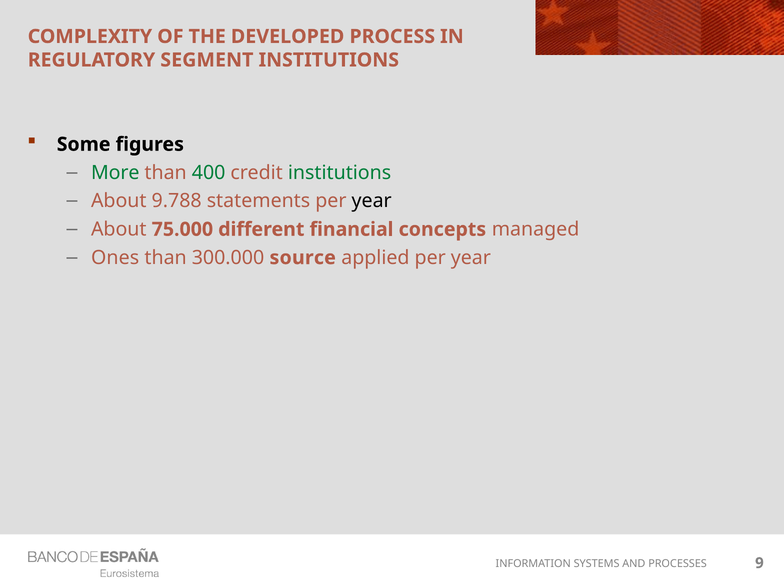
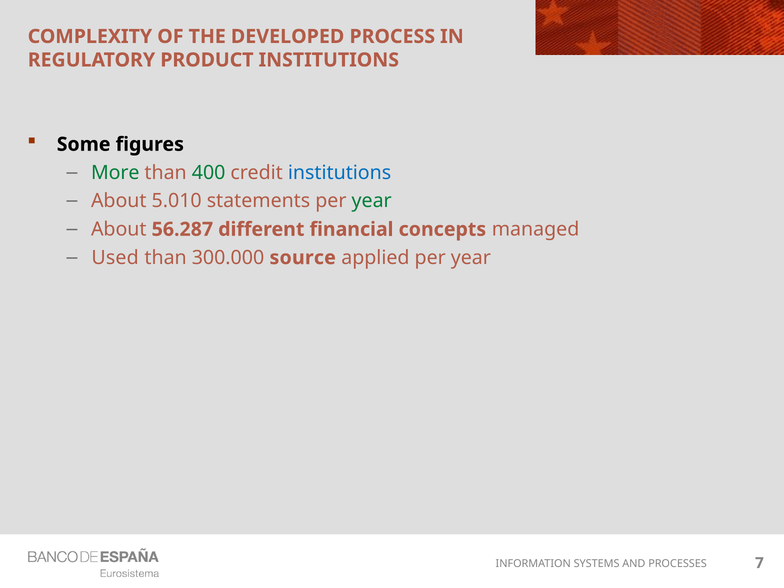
SEGMENT: SEGMENT -> PRODUCT
institutions at (340, 173) colour: green -> blue
9.788: 9.788 -> 5.010
year at (372, 201) colour: black -> green
75.000: 75.000 -> 56.287
Ones: Ones -> Used
9: 9 -> 7
